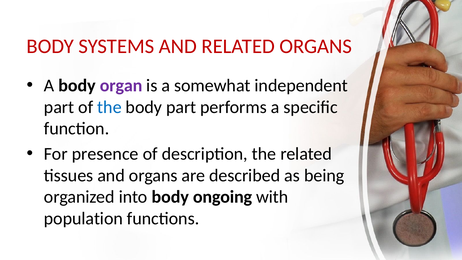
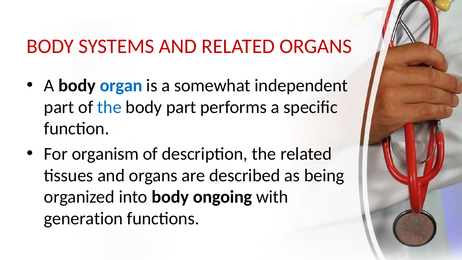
organ colour: purple -> blue
presence: presence -> organism
population: population -> generation
